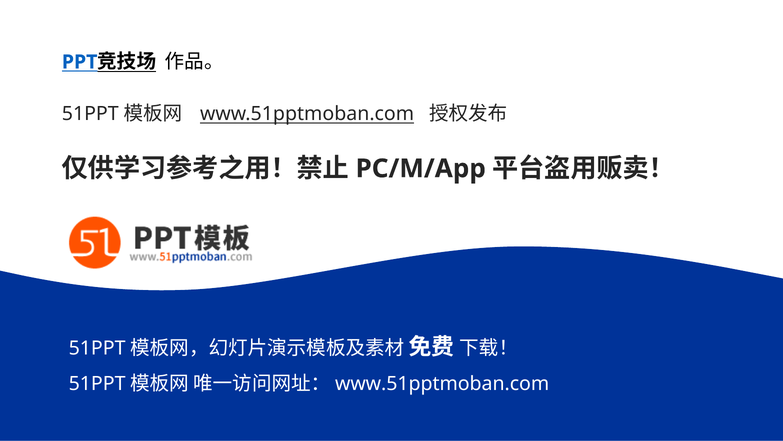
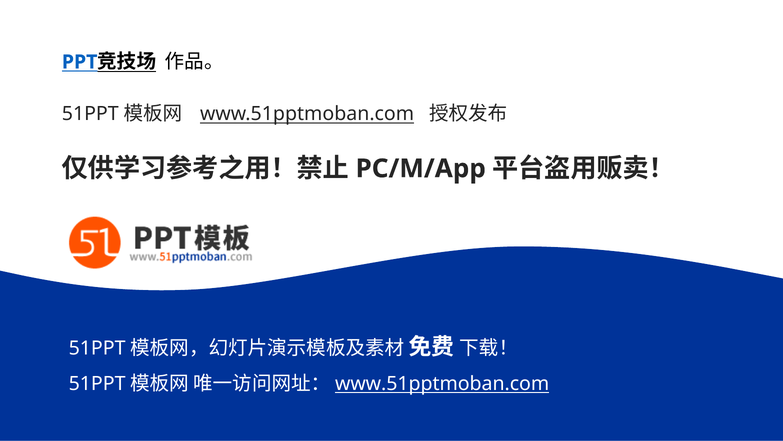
www.51pptmoban.com at (442, 384) underline: none -> present
